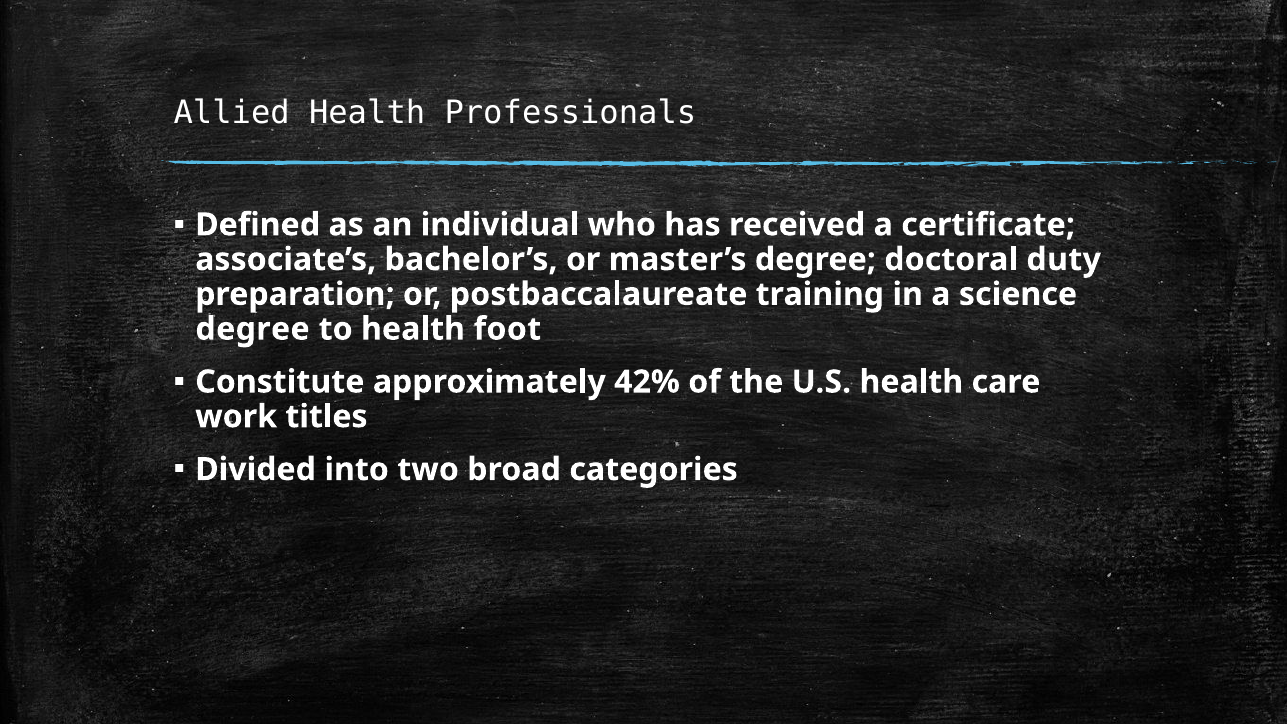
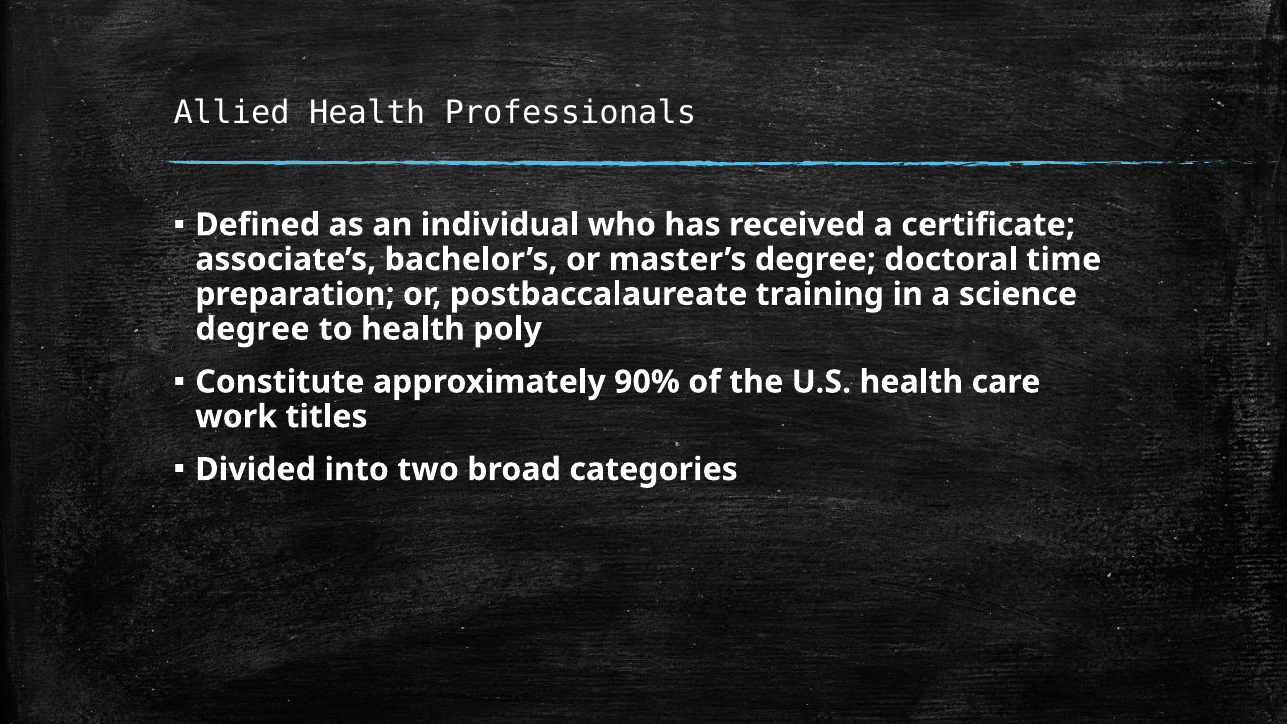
duty: duty -> time
foot: foot -> poly
42%: 42% -> 90%
